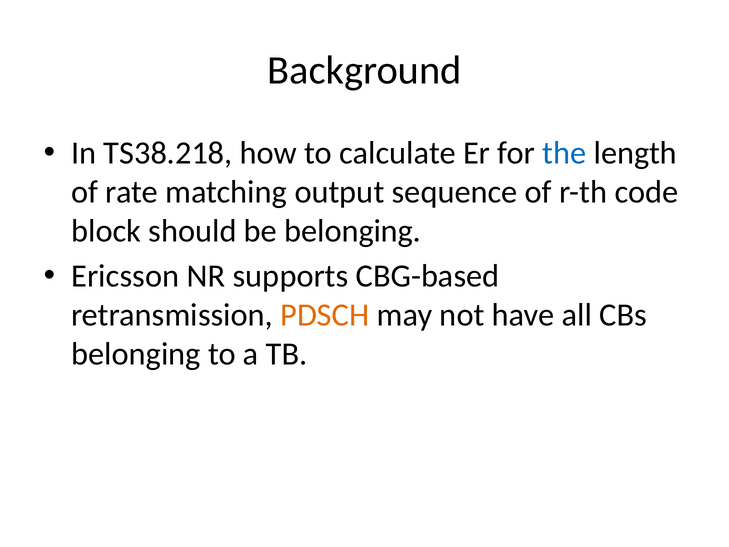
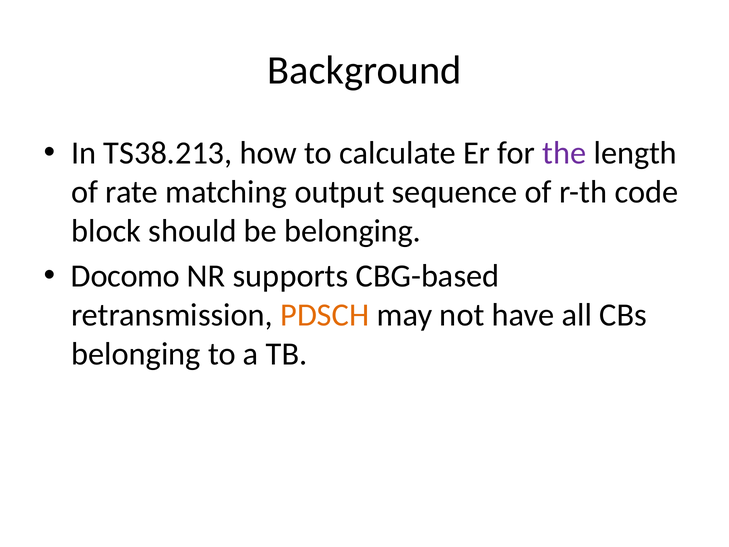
TS38.218: TS38.218 -> TS38.213
the colour: blue -> purple
Ericsson: Ericsson -> Docomo
